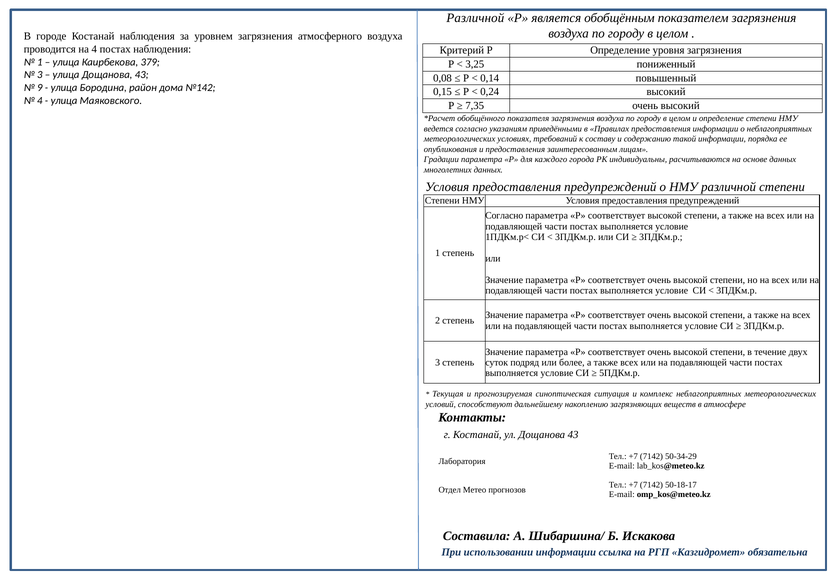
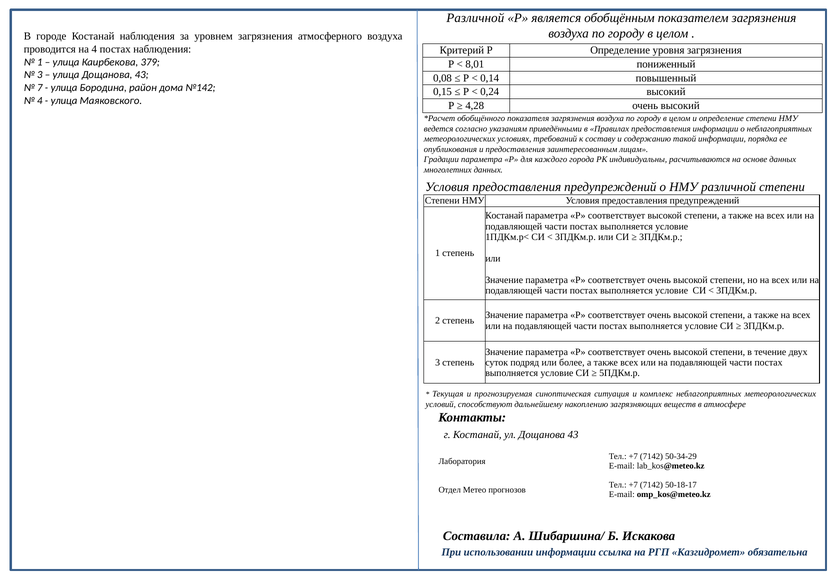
3,25: 3,25 -> 8,01
9: 9 -> 7
7,35: 7,35 -> 4,28
Согласно at (504, 215): Согласно -> Костанай
